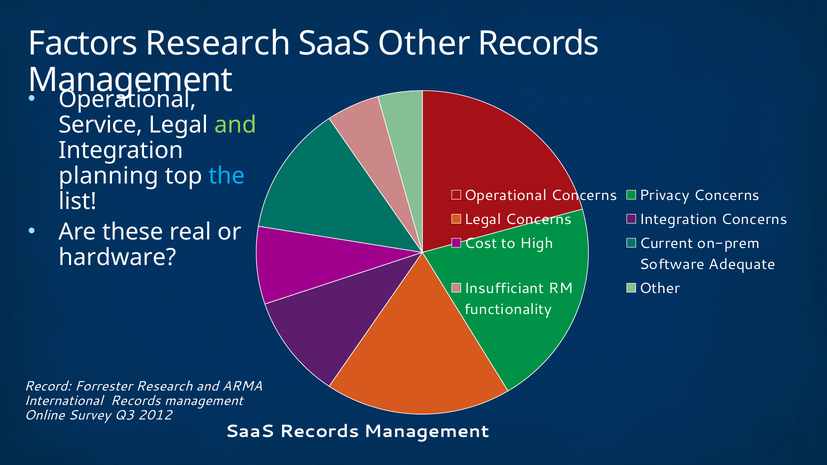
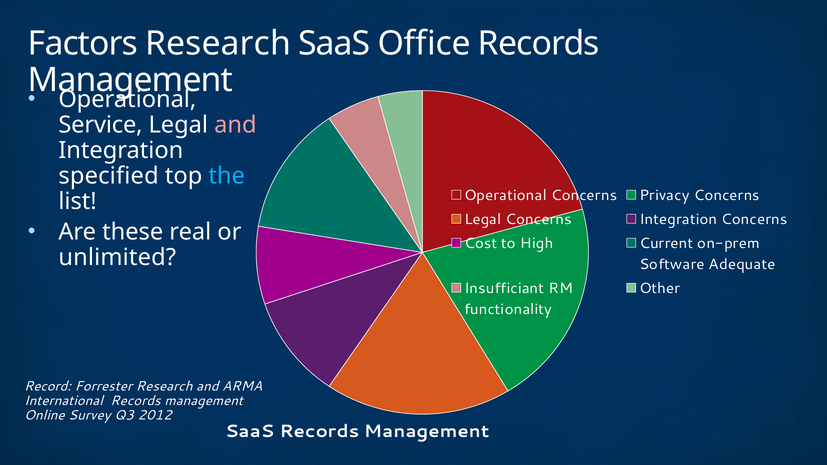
SaaS Other: Other -> Office
and at (235, 125) colour: light green -> pink
planning: planning -> specified
hardware: hardware -> unlimited
